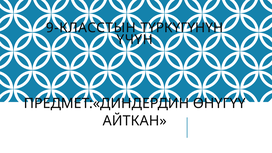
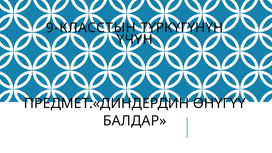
АЙТКАН: АЙТКАН -> БАЛДАР
